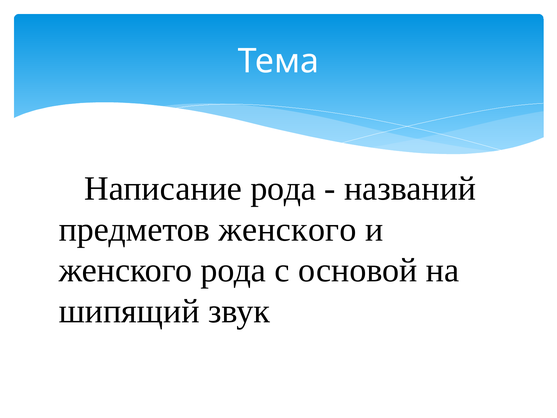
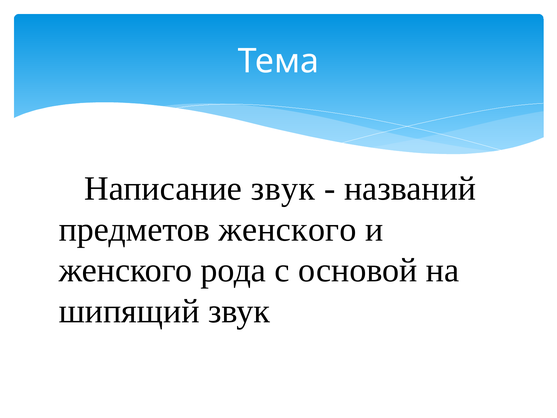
Написание рода: рода -> звук
